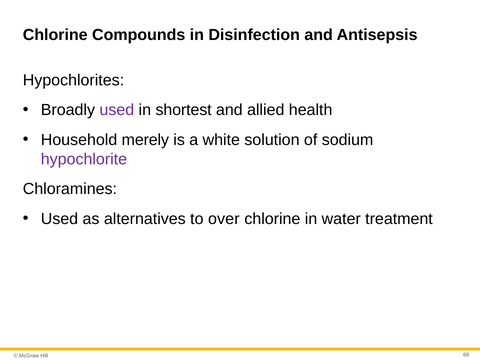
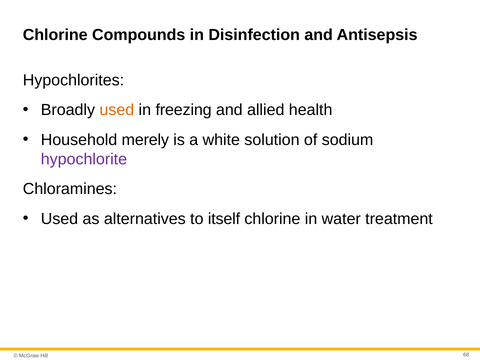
used at (117, 110) colour: purple -> orange
shortest: shortest -> freezing
over: over -> itself
